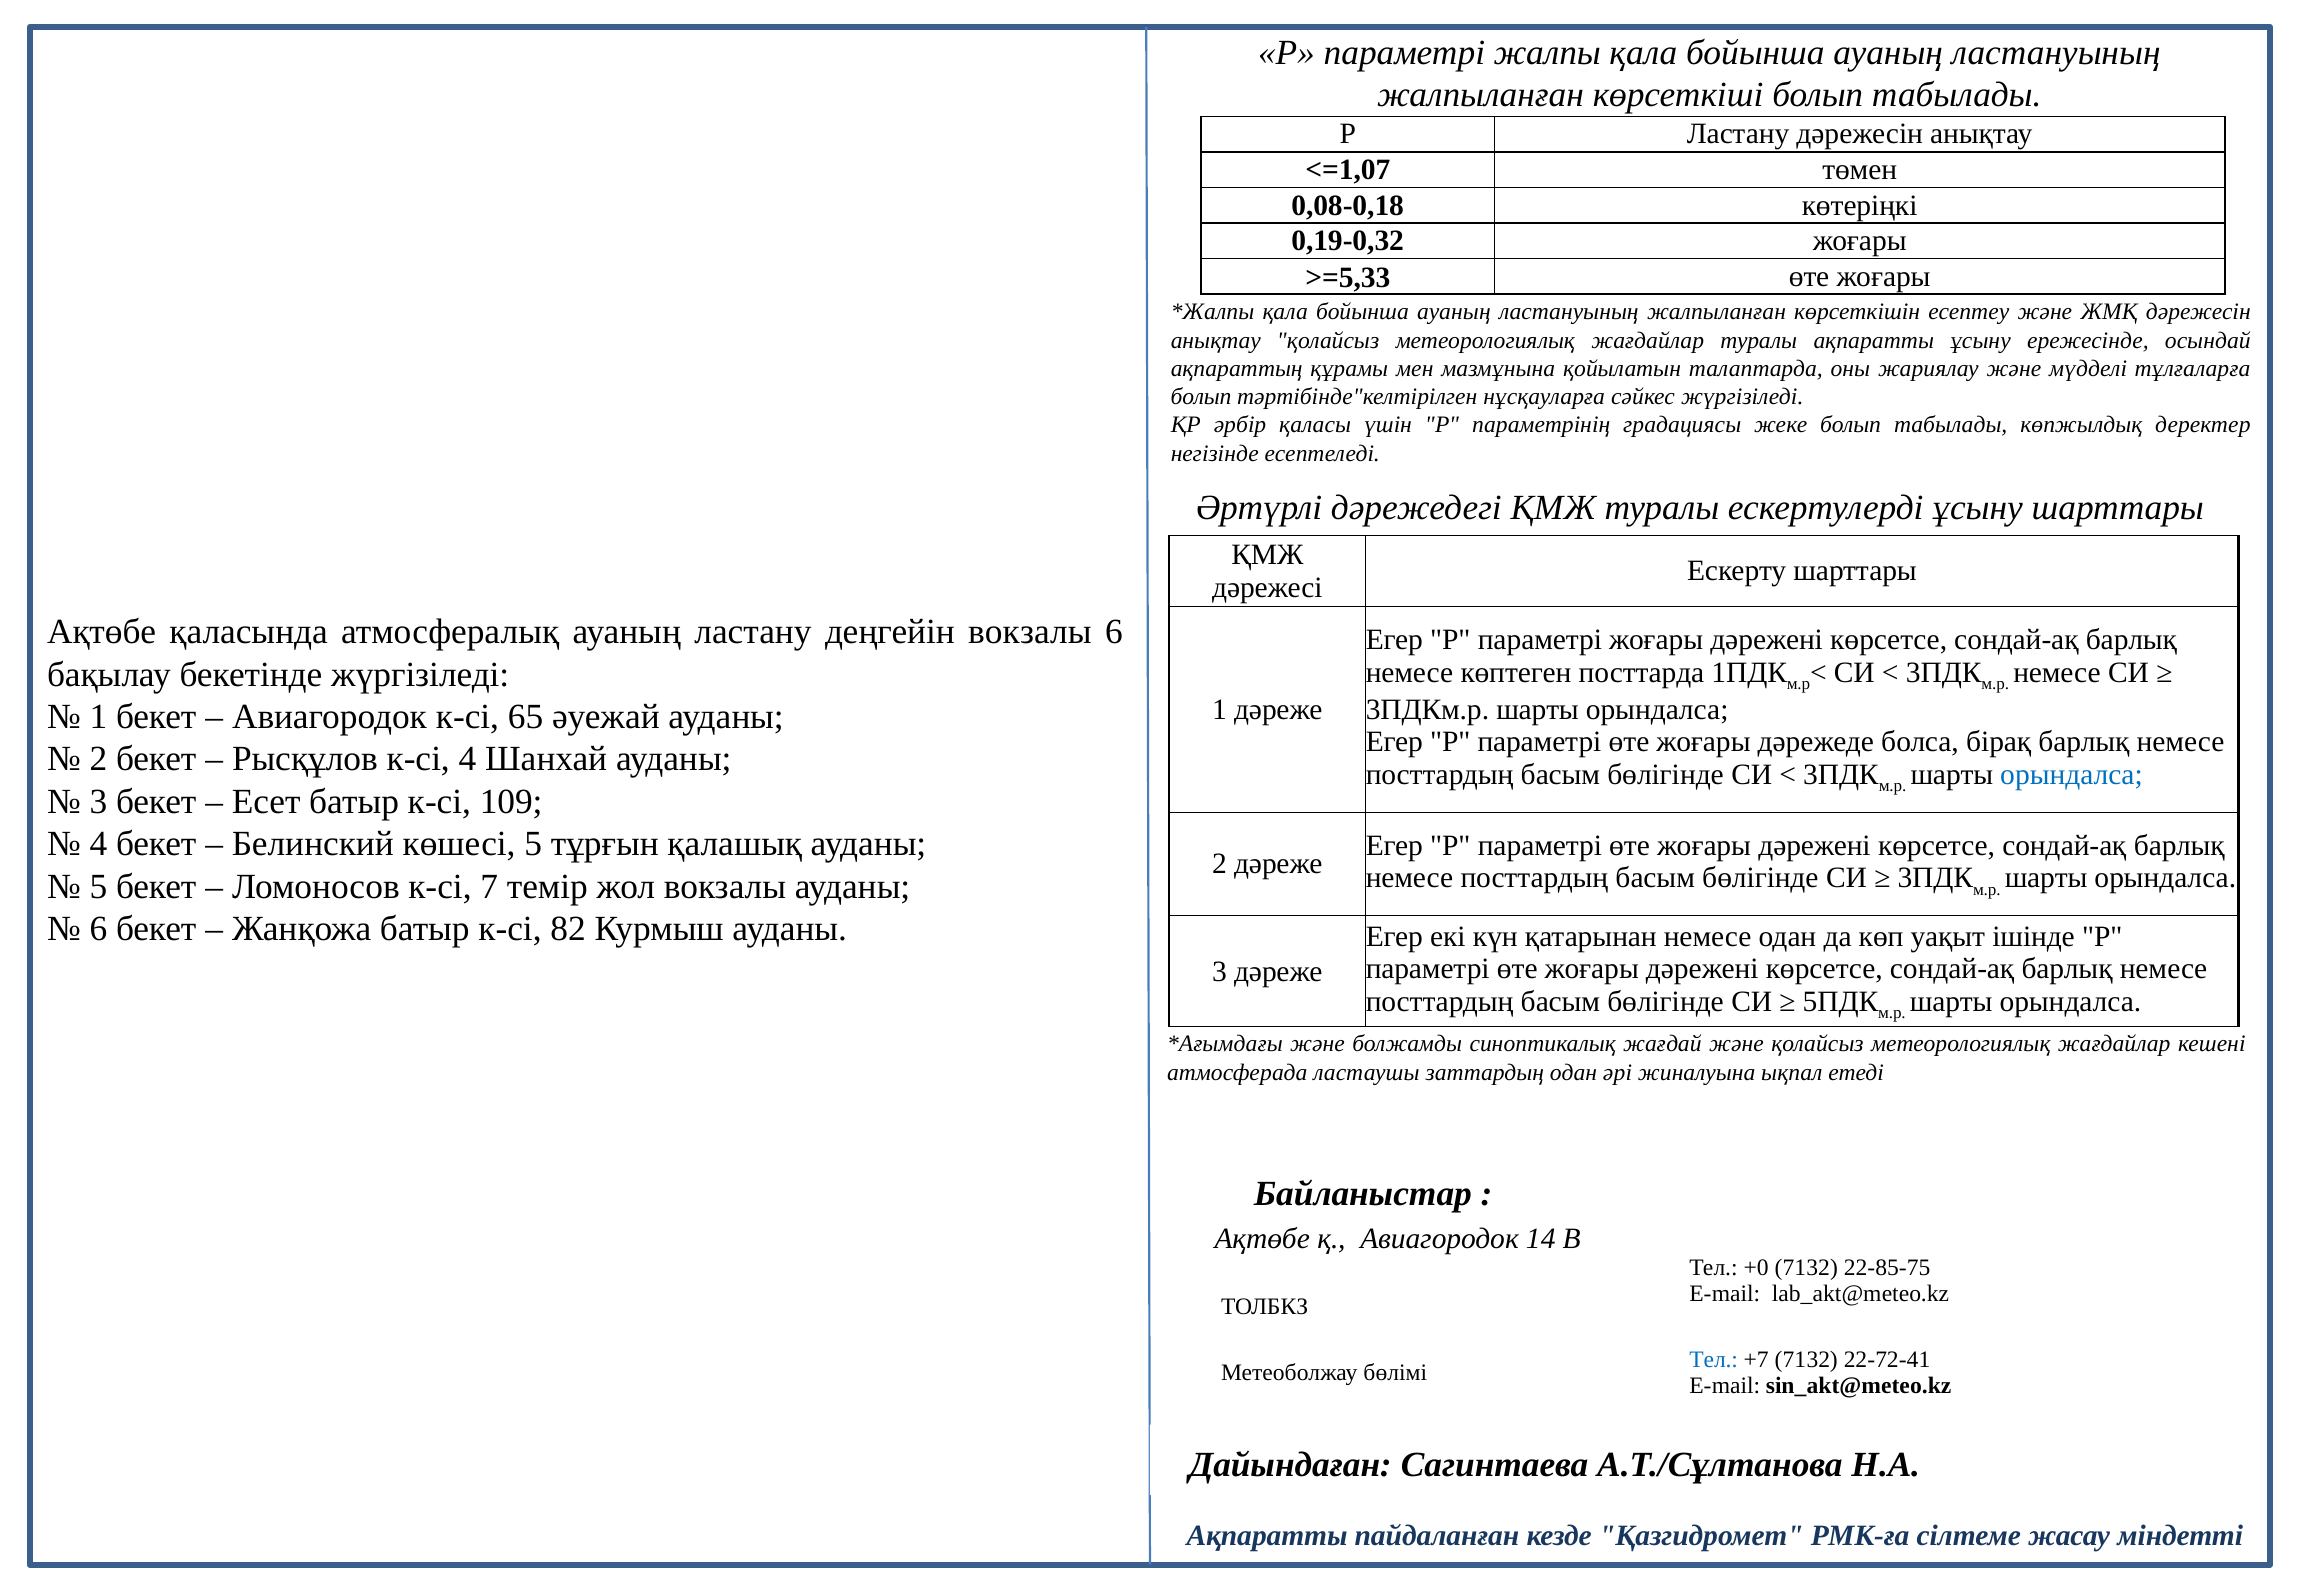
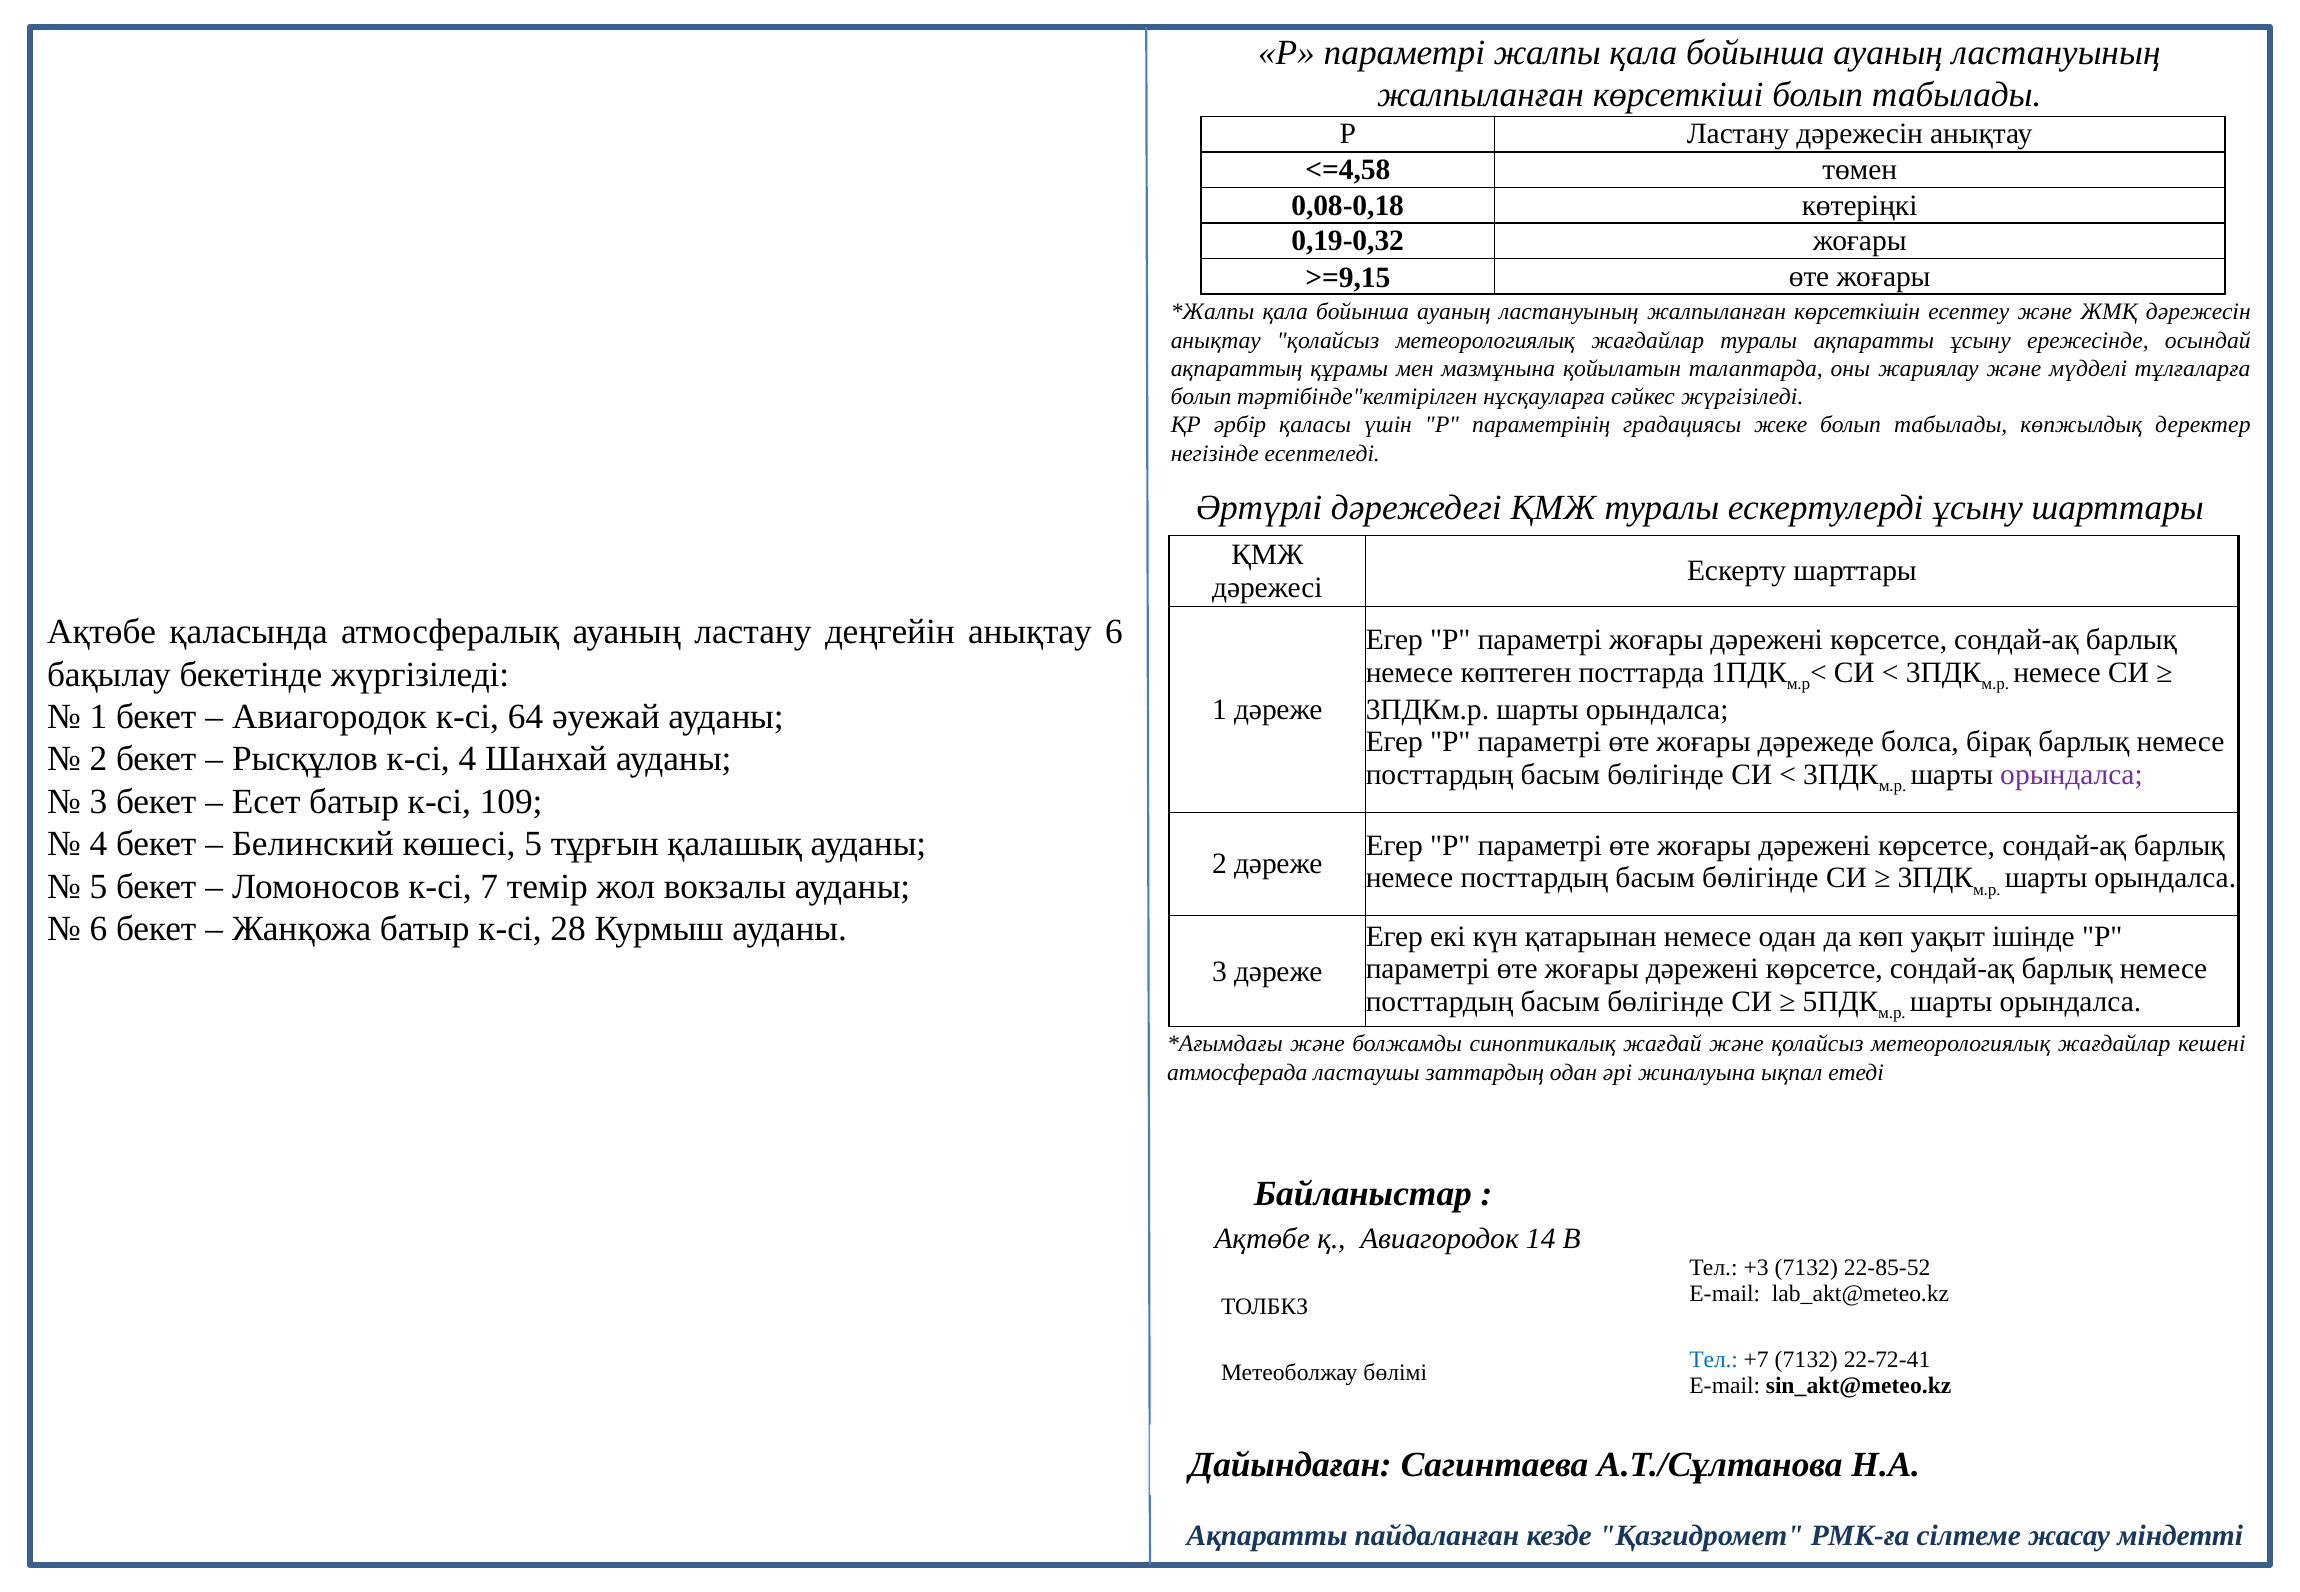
<=1,07: <=1,07 -> <=4,58
>=5,33: >=5,33 -> >=9,15
деңгейін вокзалы: вокзалы -> анықтау
65: 65 -> 64
орындалса at (2071, 775) colour: blue -> purple
82: 82 -> 28
+0: +0 -> +3
22-85-75: 22-85-75 -> 22-85-52
